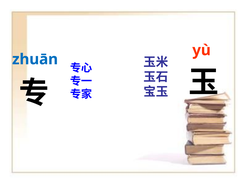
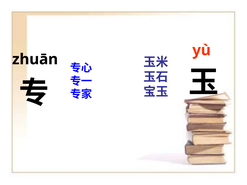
zhuān colour: blue -> black
